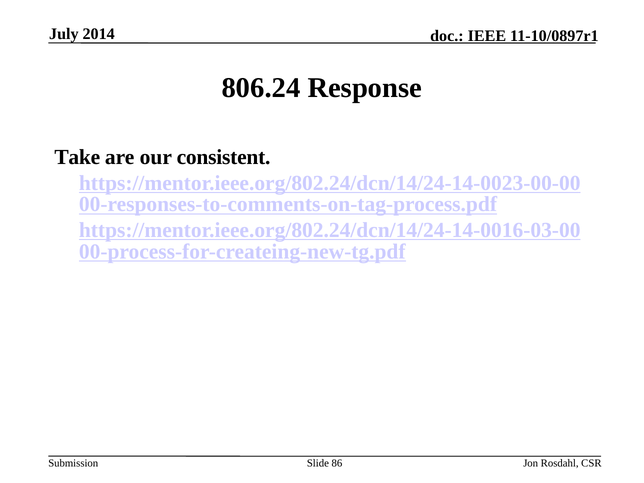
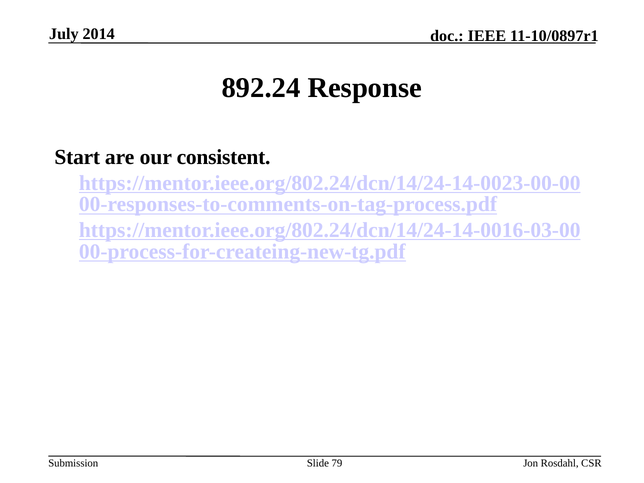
806.24: 806.24 -> 892.24
Take: Take -> Start
86: 86 -> 79
